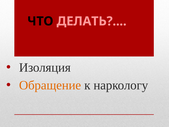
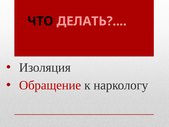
Обращение colour: orange -> red
